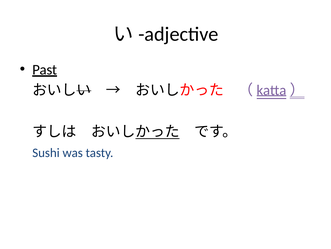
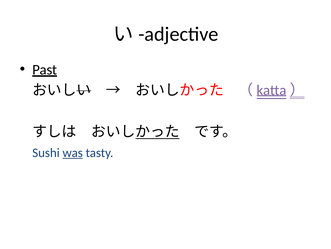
was underline: none -> present
